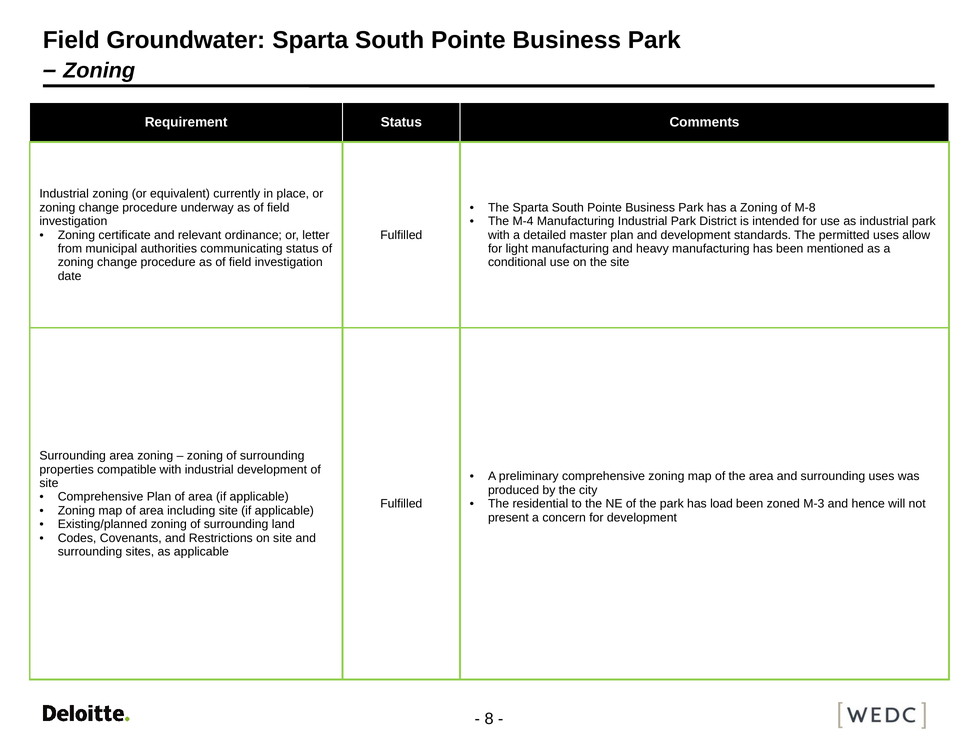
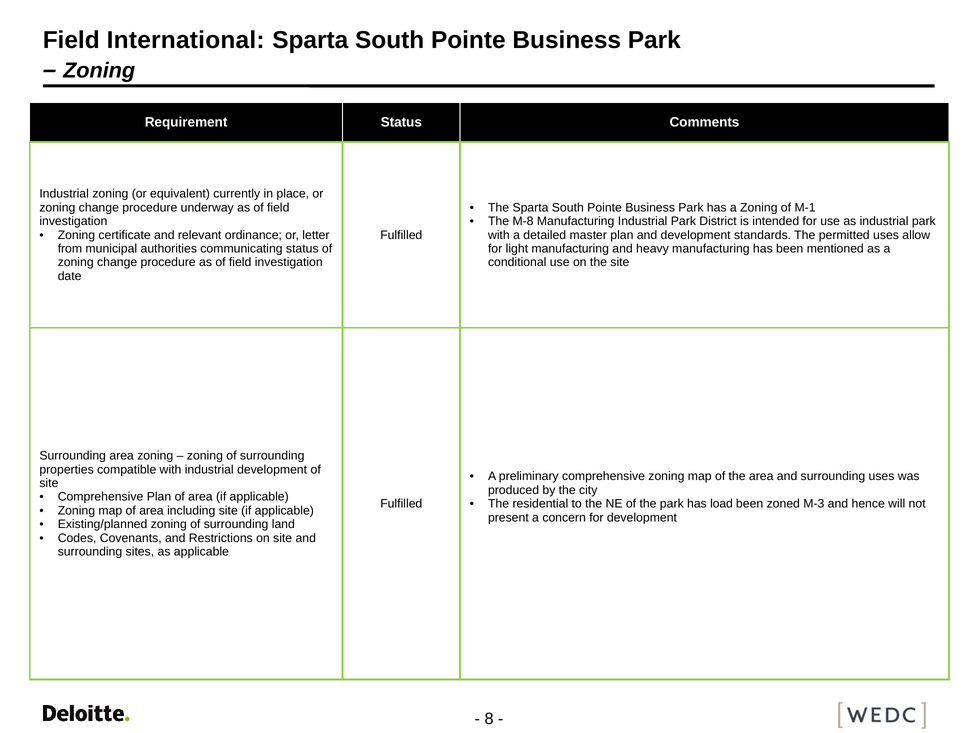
Groundwater: Groundwater -> International
M-8: M-8 -> M-1
M-4: M-4 -> M-8
